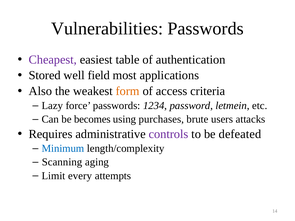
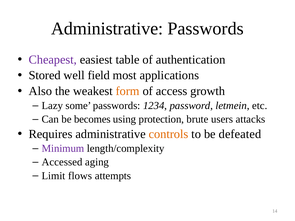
Vulnerabilities at (107, 29): Vulnerabilities -> Administrative
criteria: criteria -> growth
force: force -> some
purchases: purchases -> protection
controls colour: purple -> orange
Minimum colour: blue -> purple
Scanning: Scanning -> Accessed
every: every -> flows
